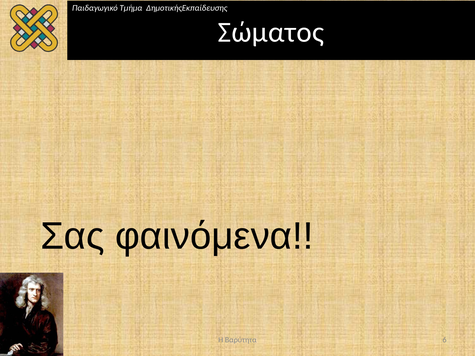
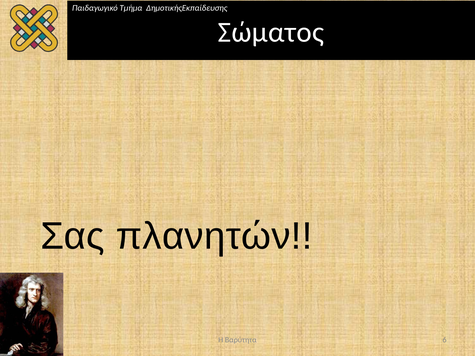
φαινόμενα: φαινόμενα -> πλανητών
